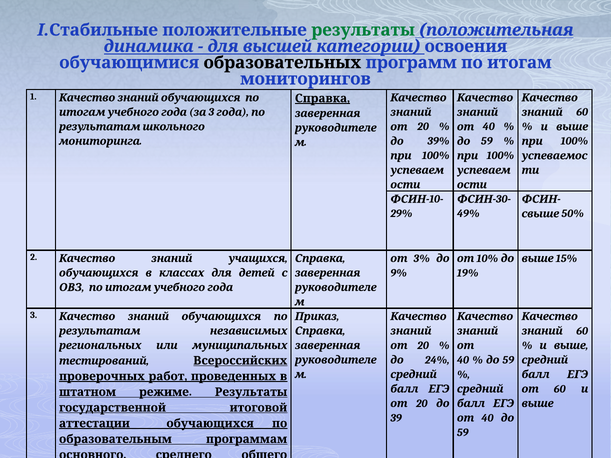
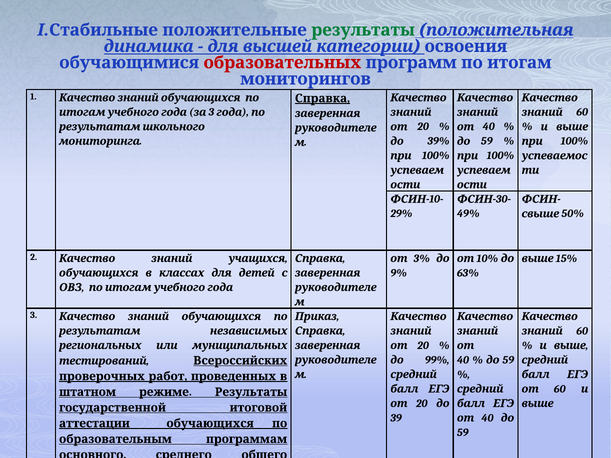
образовательных colour: black -> red
19%: 19% -> 63%
24%: 24% -> 99%
